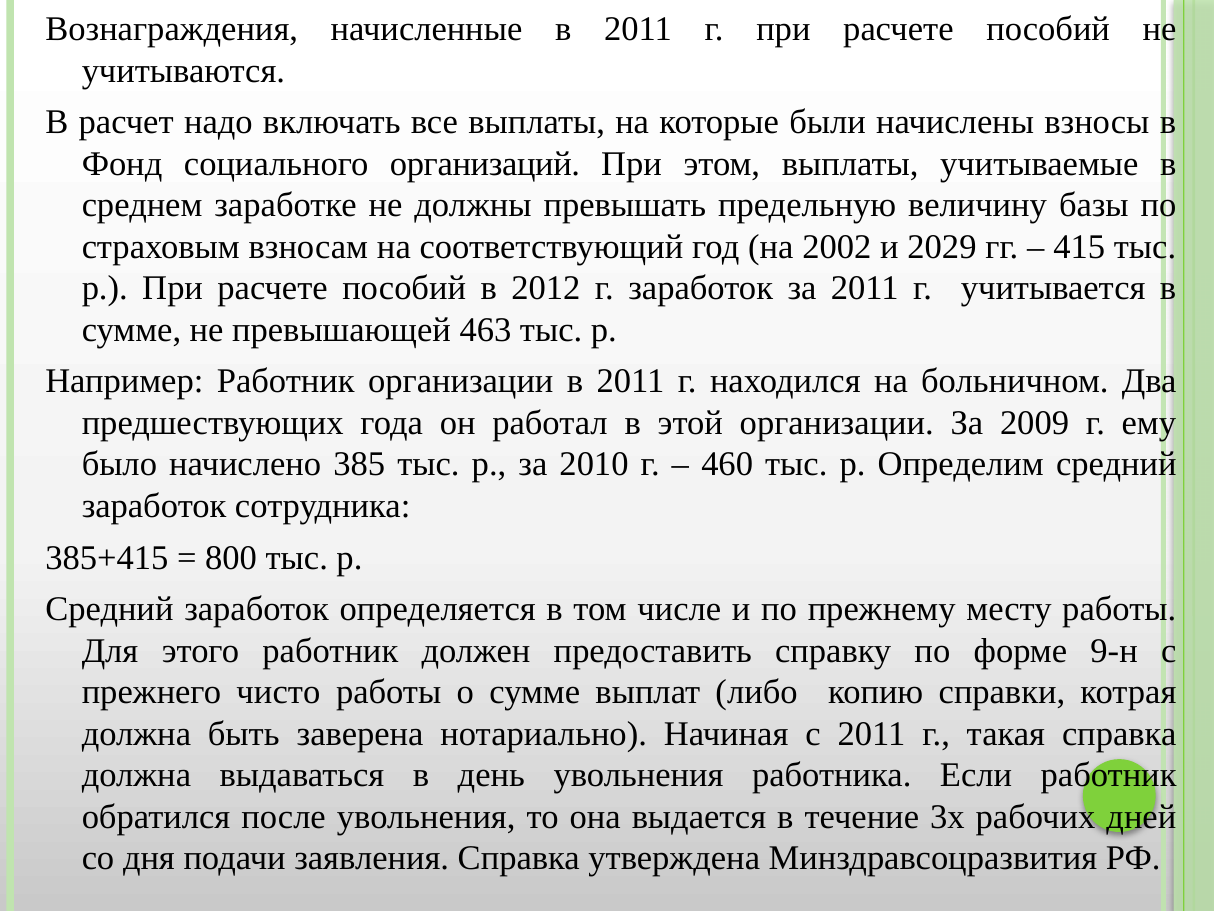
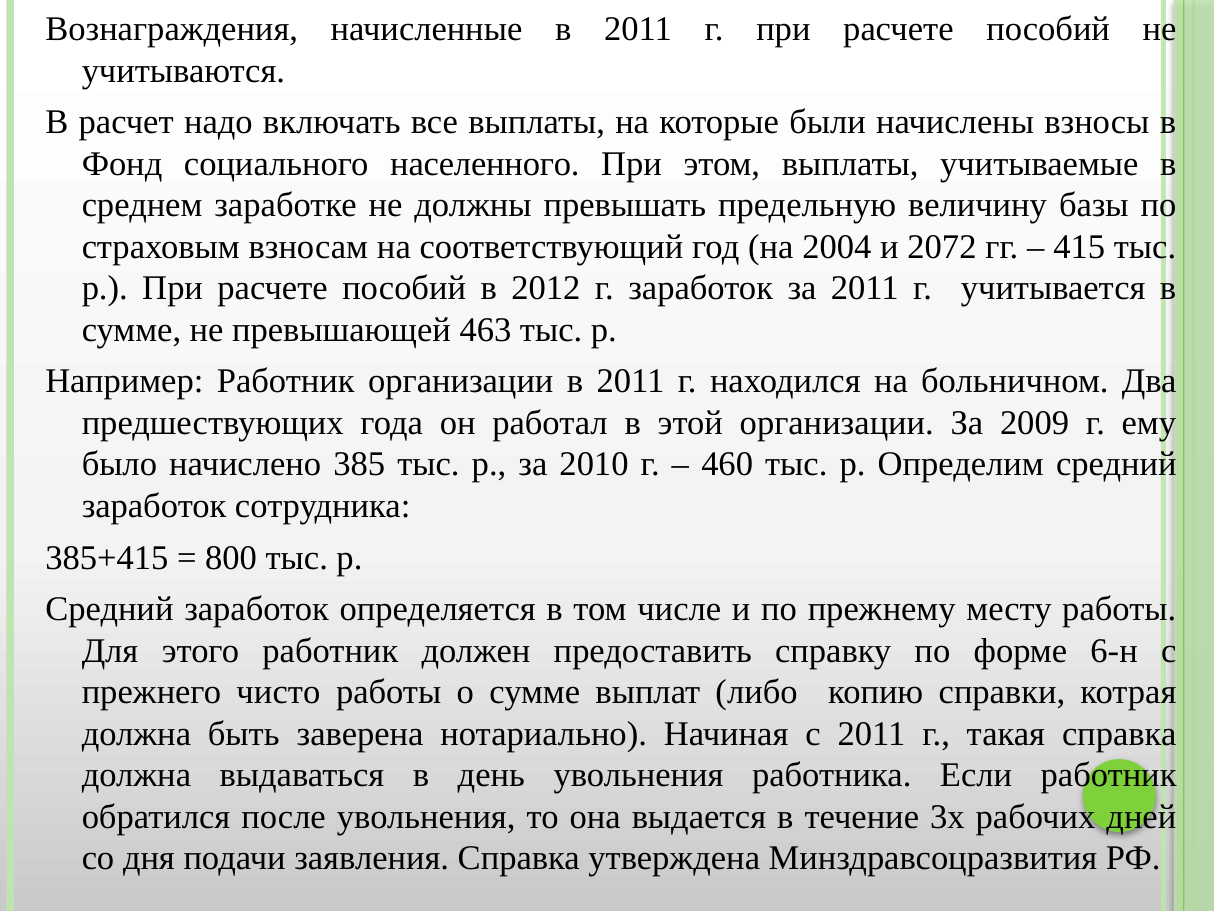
организаций: организаций -> населенного
2002: 2002 -> 2004
2029: 2029 -> 2072
9-н: 9-н -> 6-н
